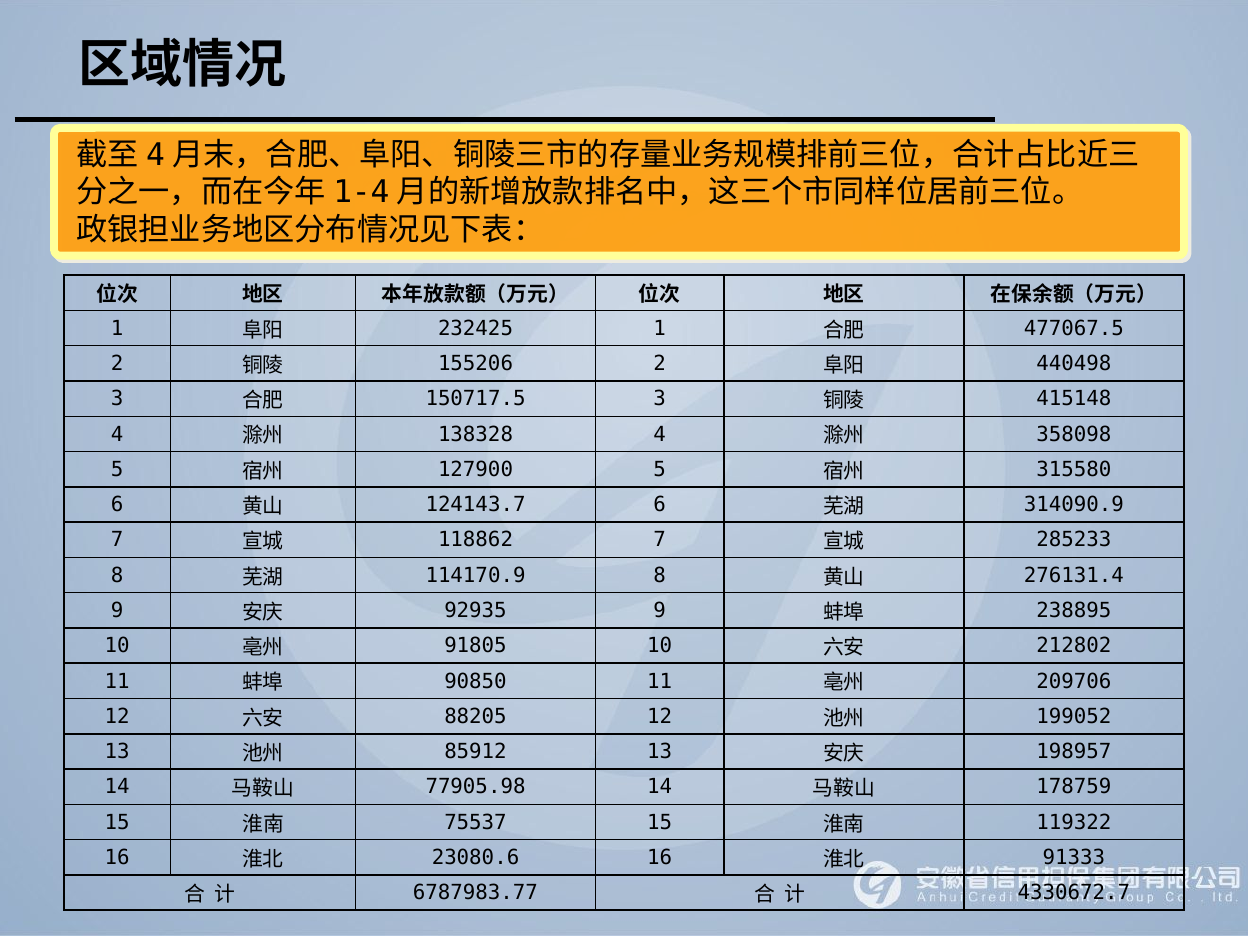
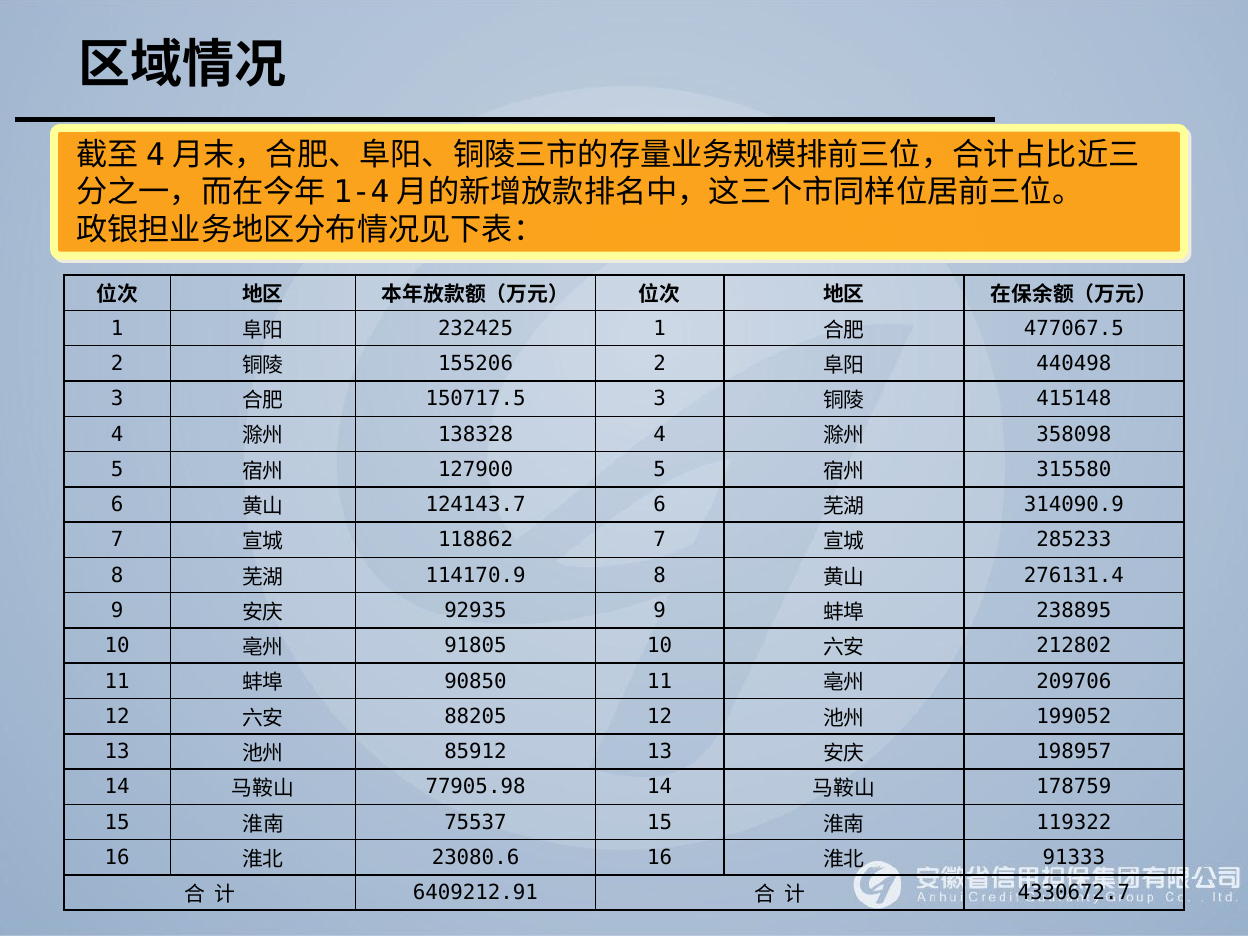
6787983.77: 6787983.77 -> 6409212.91
